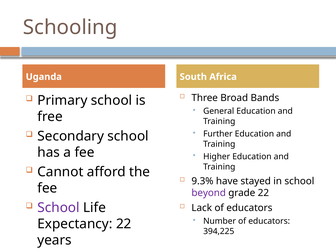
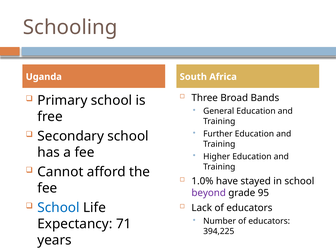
9.3%: 9.3% -> 1.0%
grade 22: 22 -> 95
School at (59, 208) colour: purple -> blue
Expectancy 22: 22 -> 71
